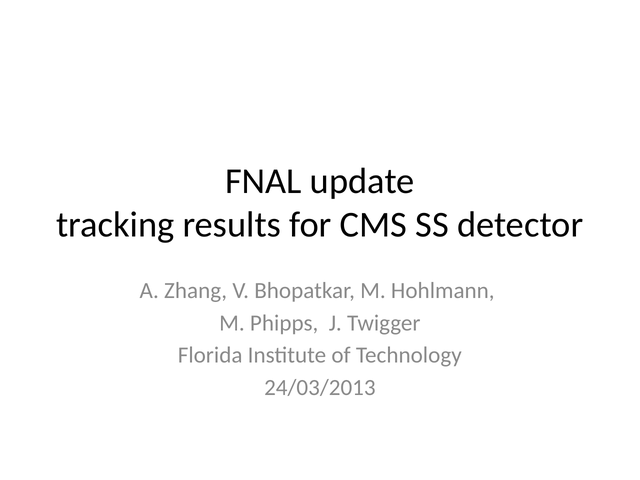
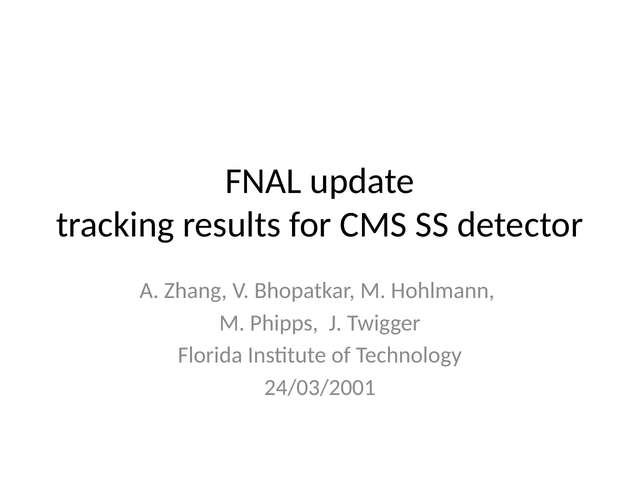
24/03/2013: 24/03/2013 -> 24/03/2001
